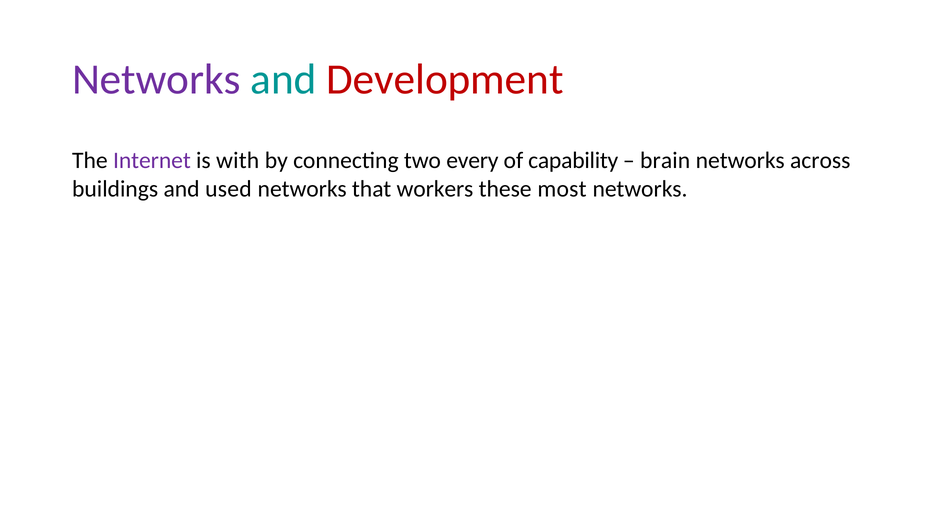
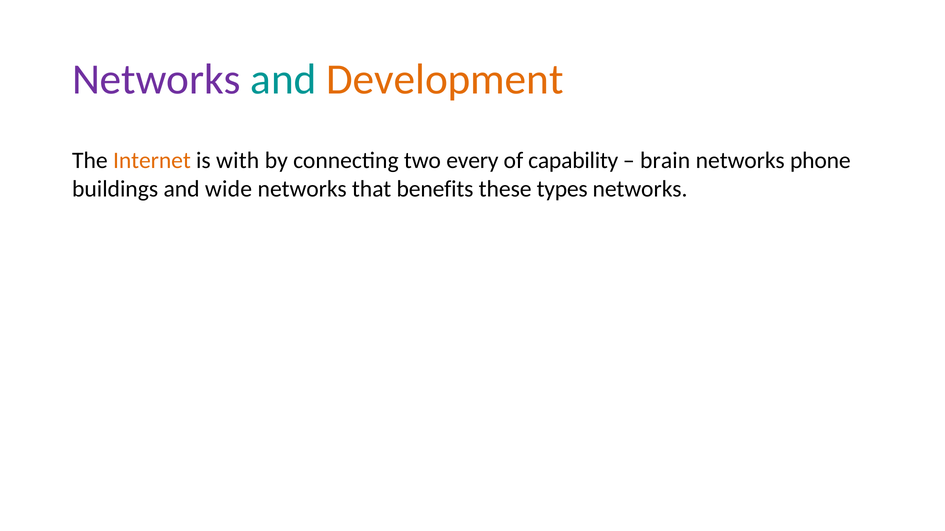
Development colour: red -> orange
Internet colour: purple -> orange
across: across -> phone
used: used -> wide
workers: workers -> benefits
most: most -> types
